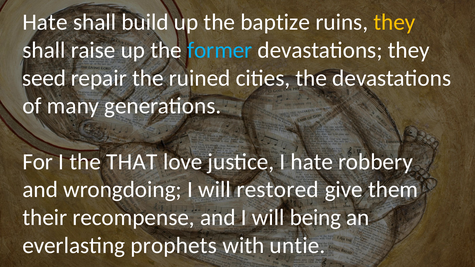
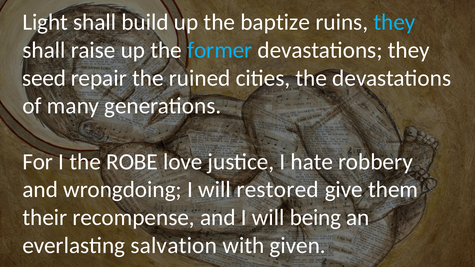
Hate at (45, 22): Hate -> Light
they at (394, 22) colour: yellow -> light blue
THAT: THAT -> ROBE
prophets: prophets -> salvation
untie: untie -> given
